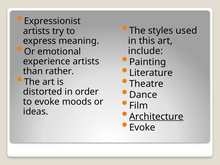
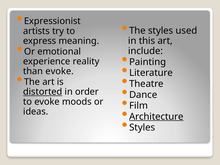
experience artists: artists -> reality
than rather: rather -> evoke
distorted underline: none -> present
Evoke at (142, 127): Evoke -> Styles
